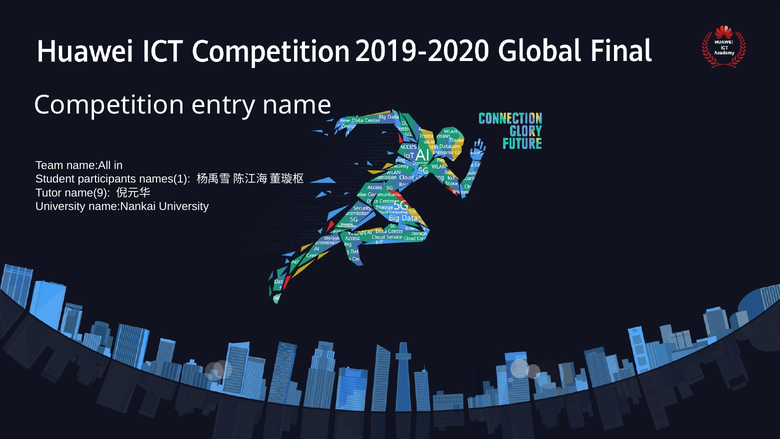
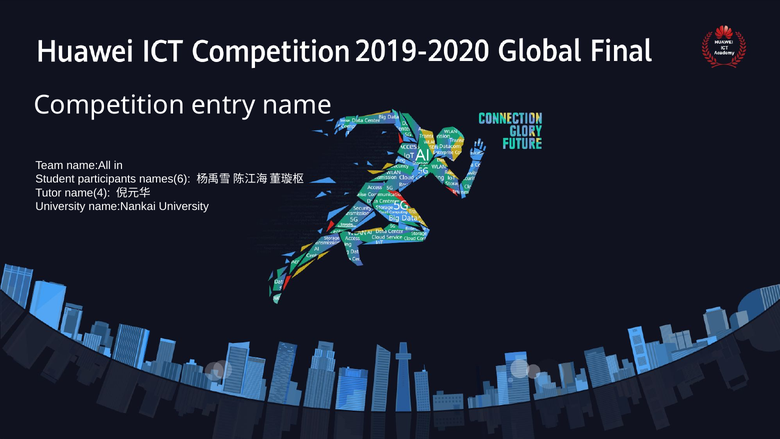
names(1: names(1 -> names(6
name(9: name(9 -> name(4
